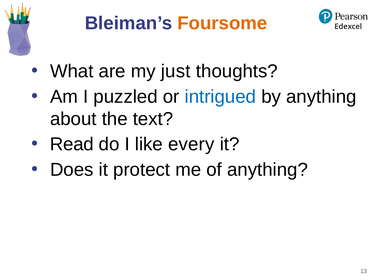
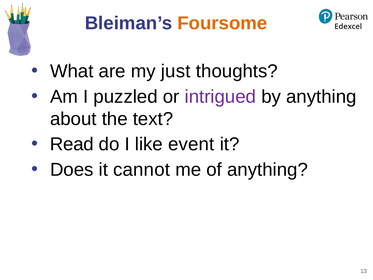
intrigued colour: blue -> purple
every: every -> event
protect: protect -> cannot
